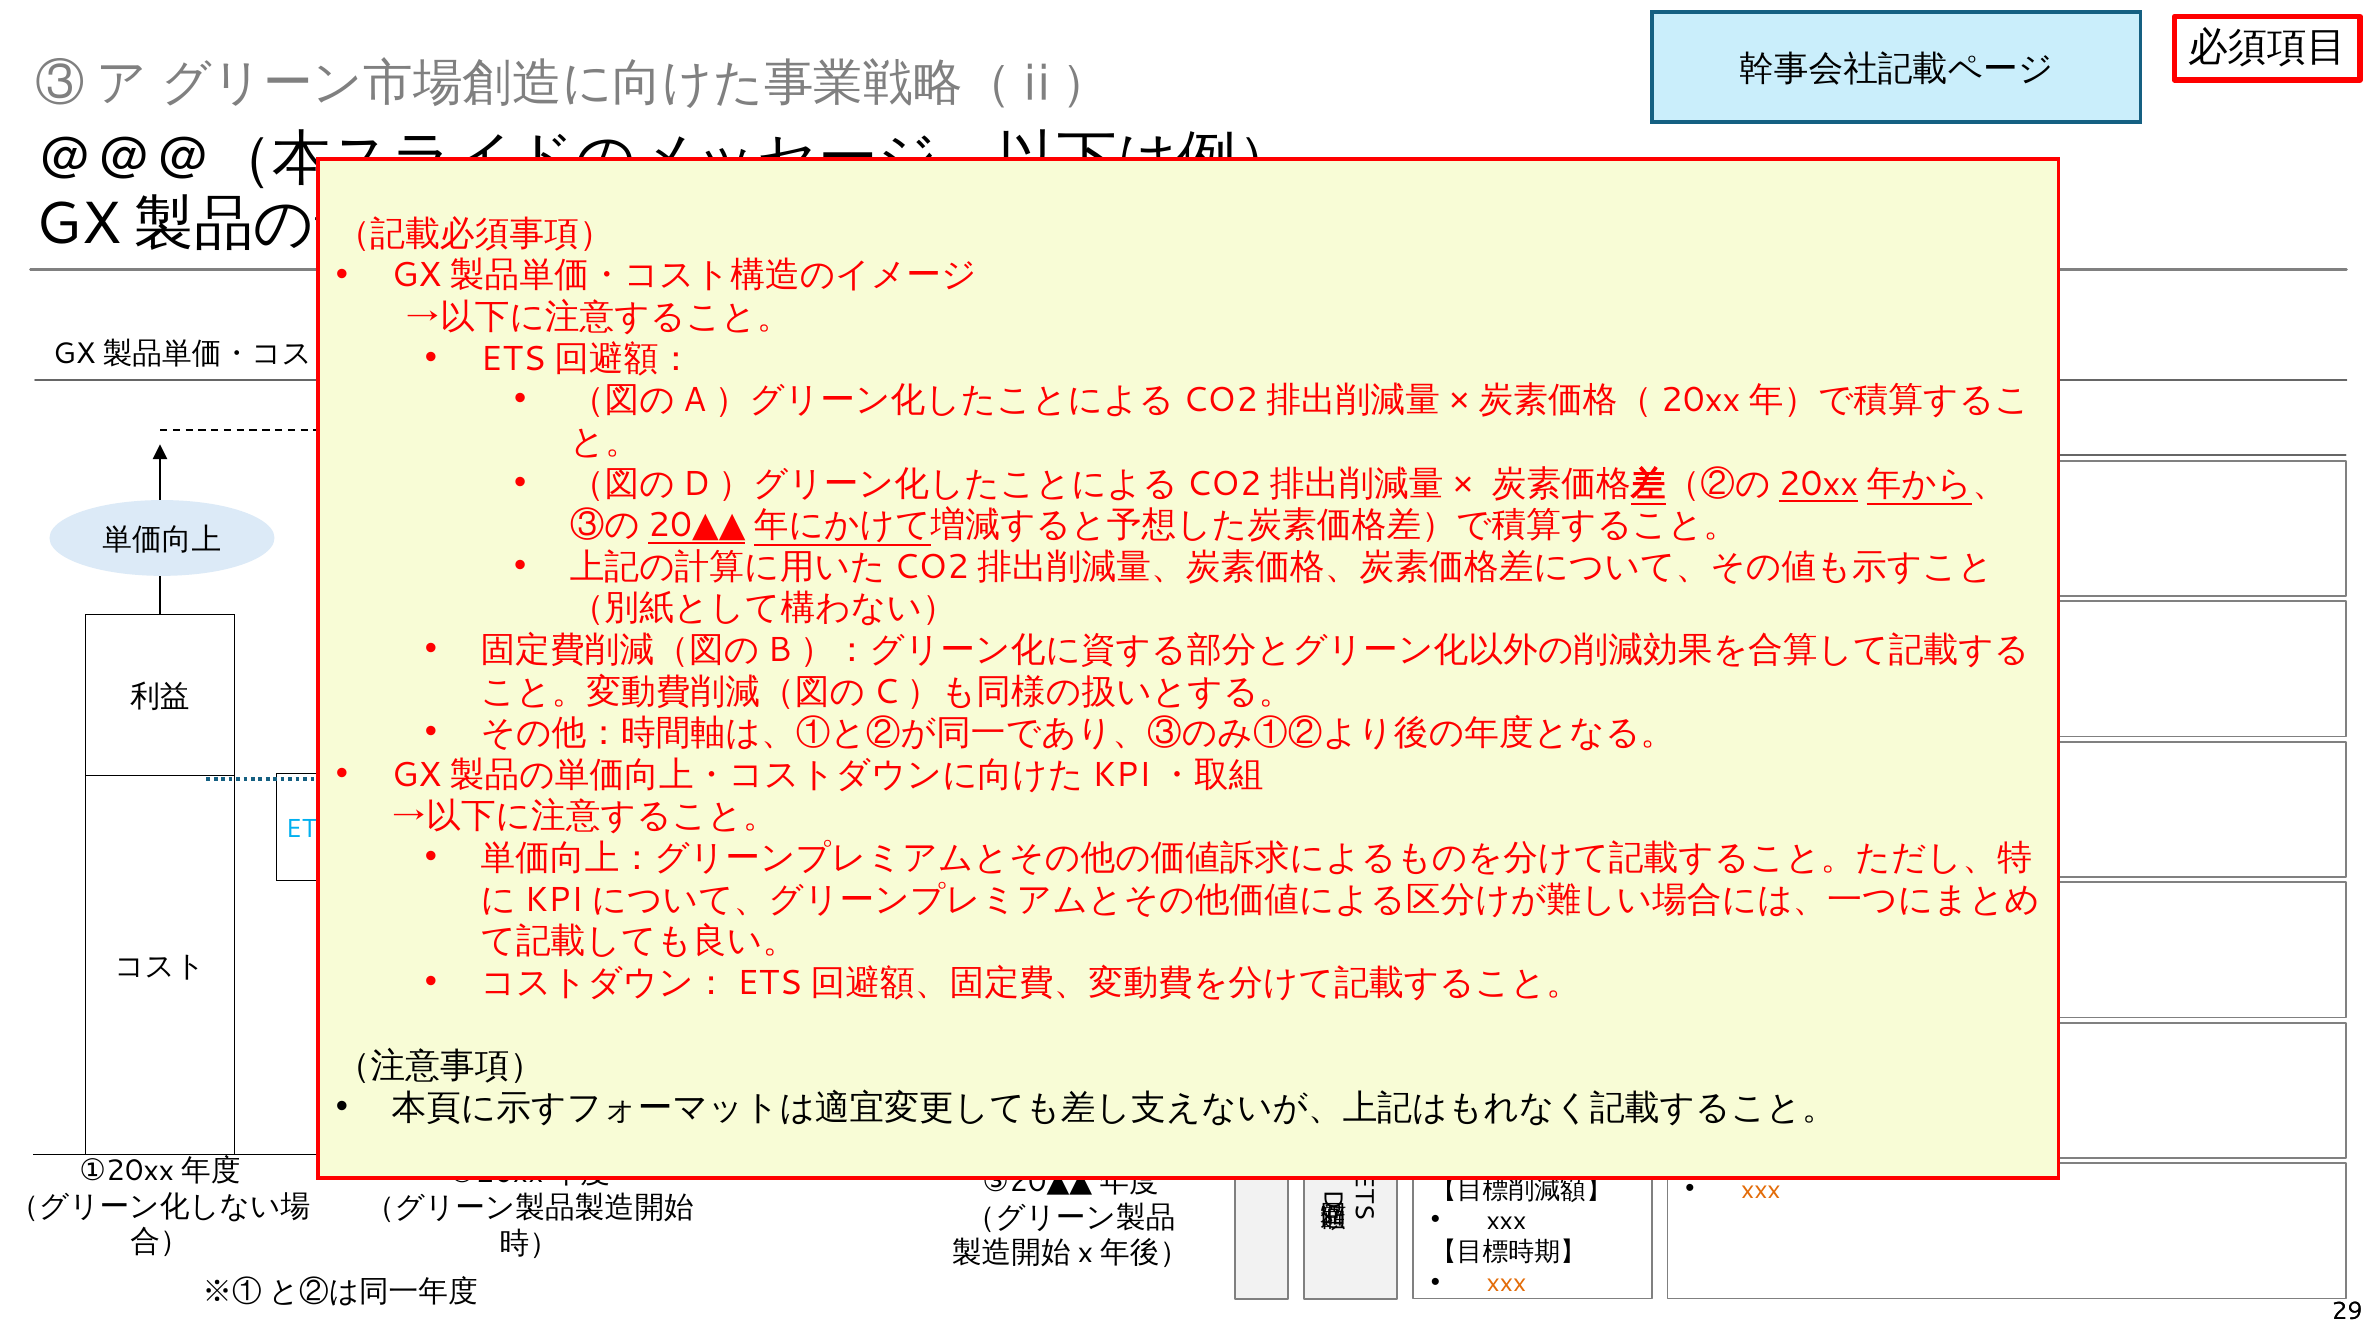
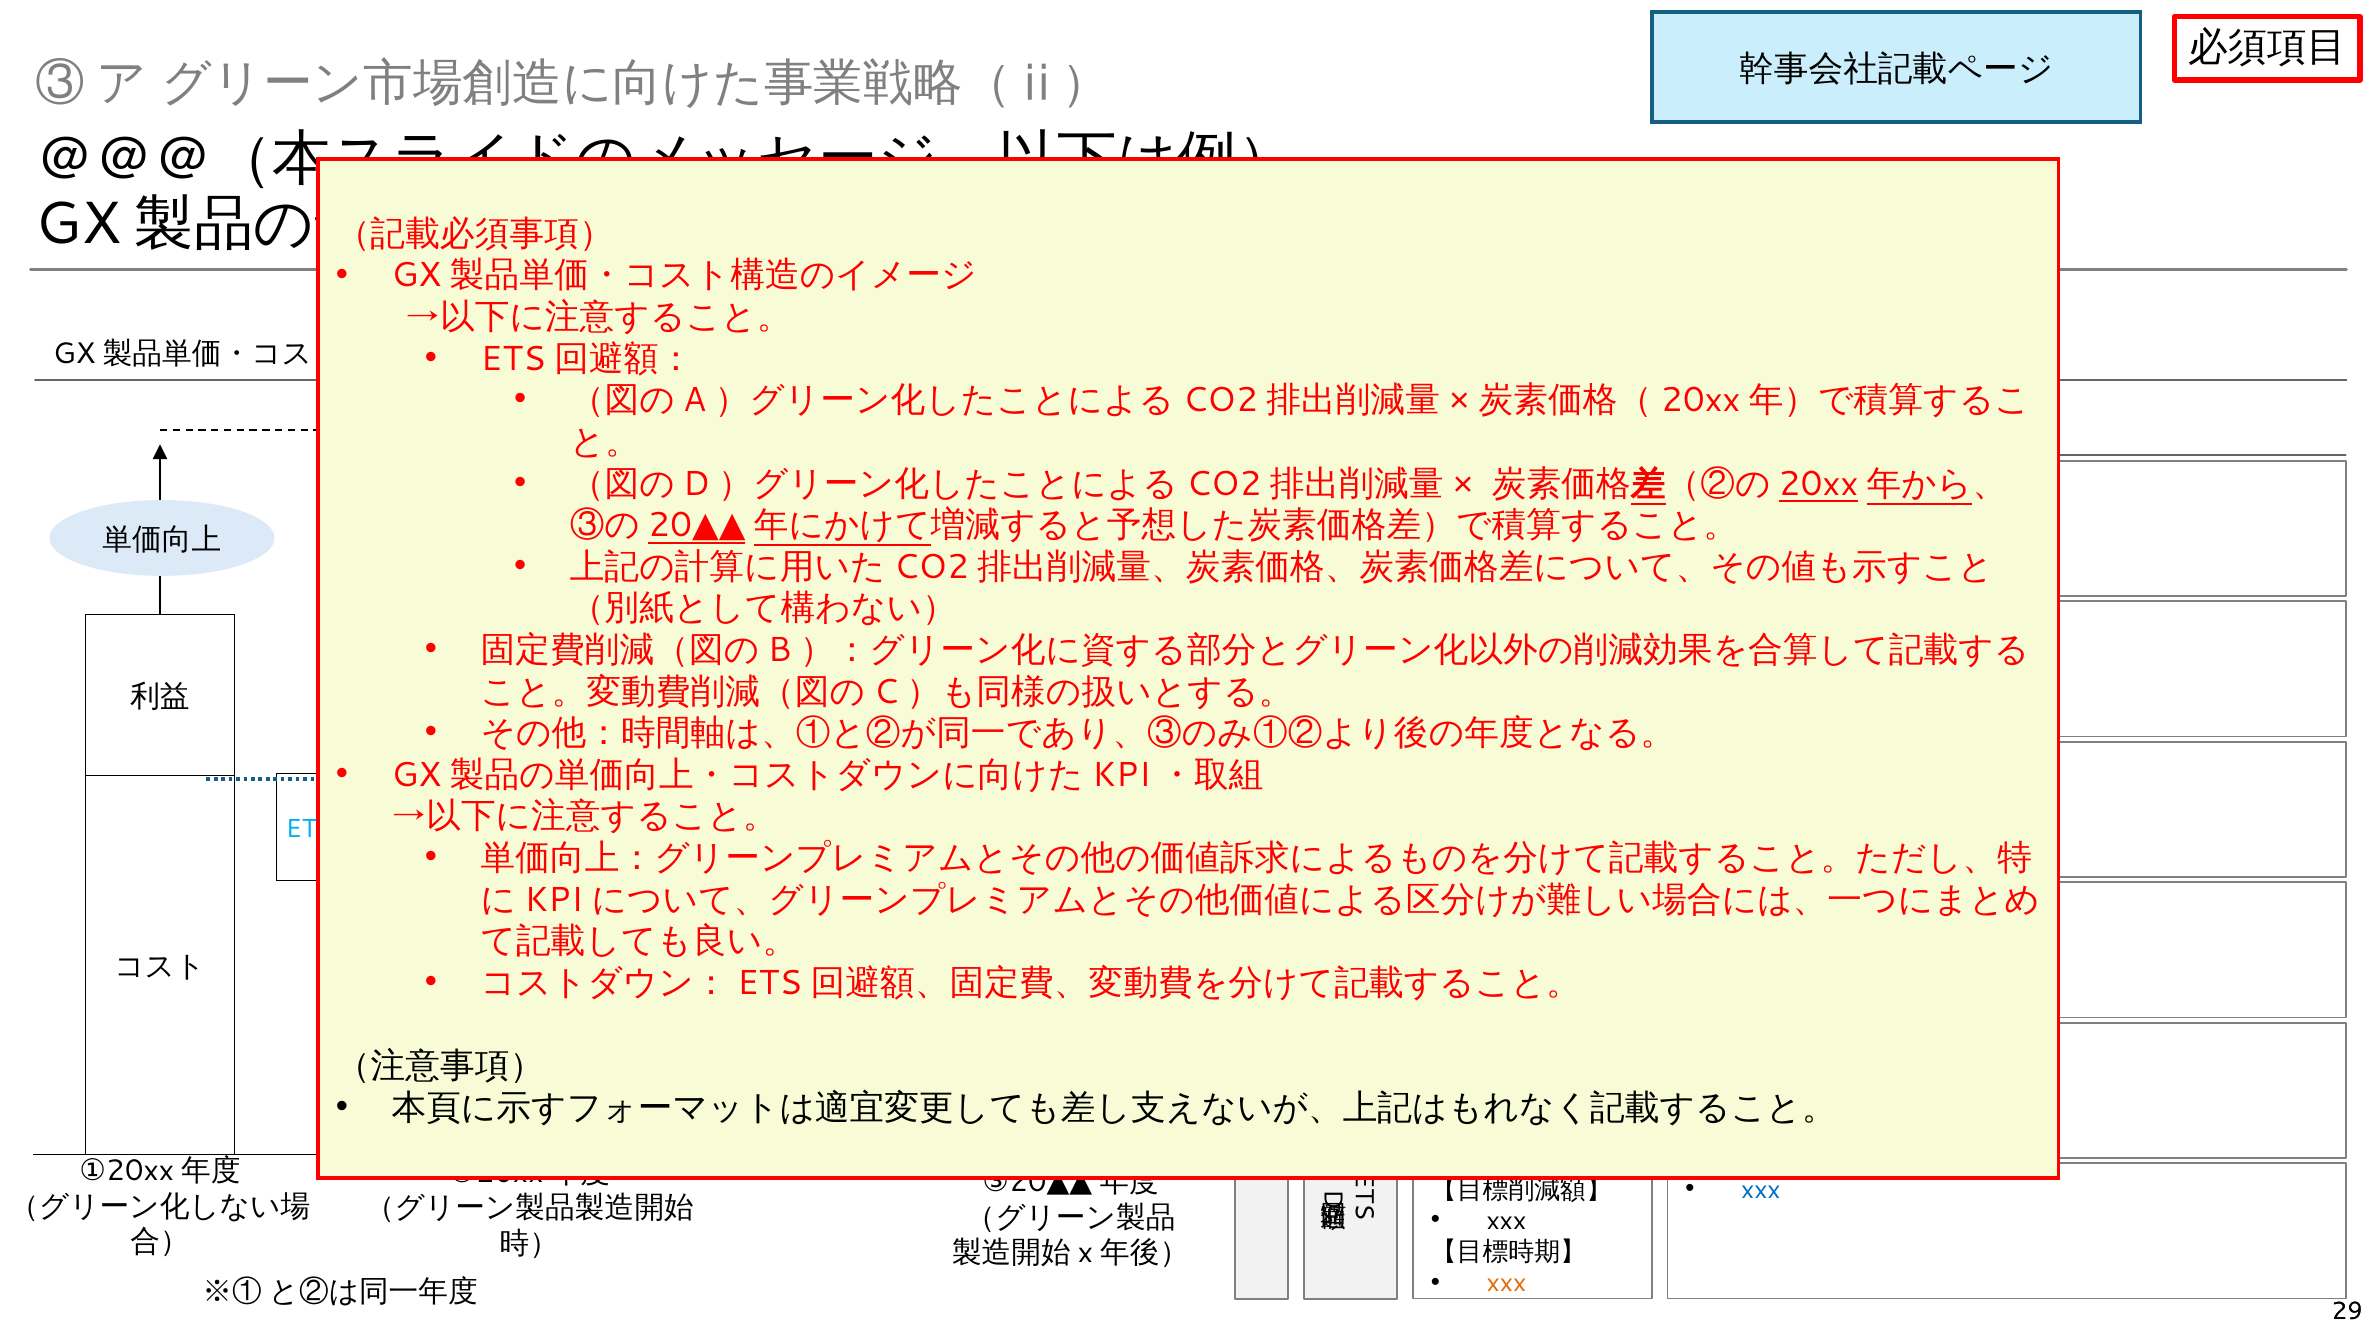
xxx at (1761, 1190) colour: orange -> blue
